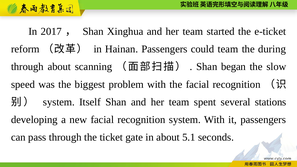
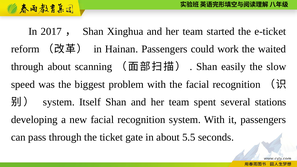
could team: team -> work
during: during -> waited
began: began -> easily
5.1: 5.1 -> 5.5
